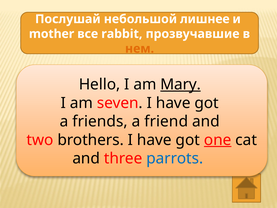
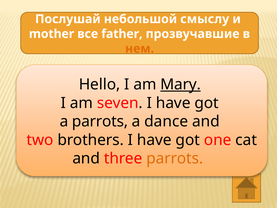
лишнее: лишнее -> смыслу
rabbit: rabbit -> father
a friends: friends -> parrots
friend: friend -> dance
one underline: present -> none
parrots at (175, 158) colour: blue -> orange
